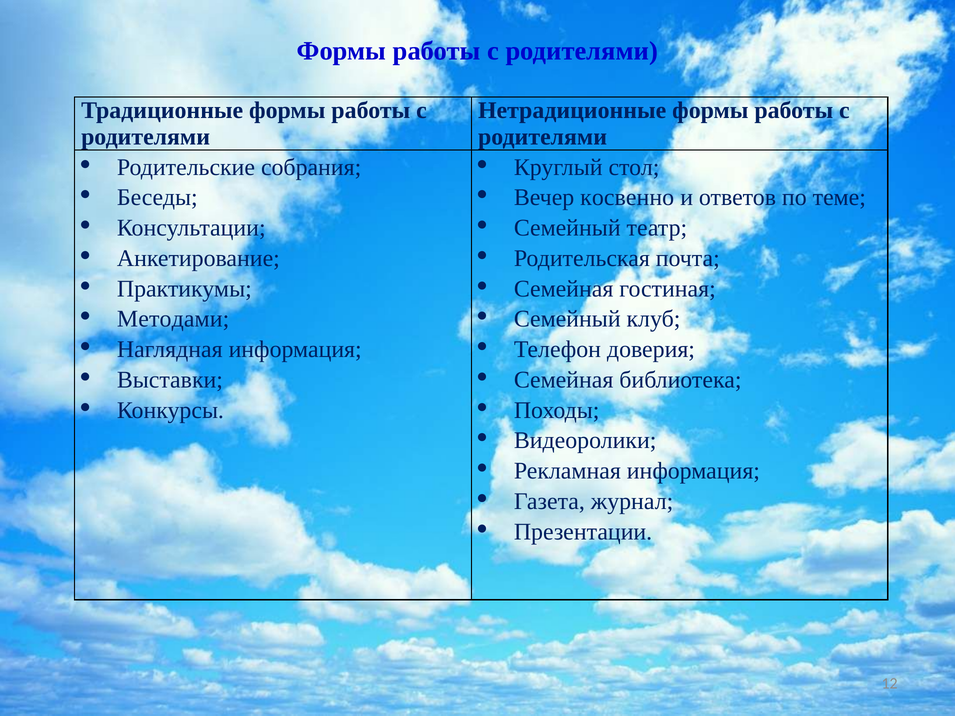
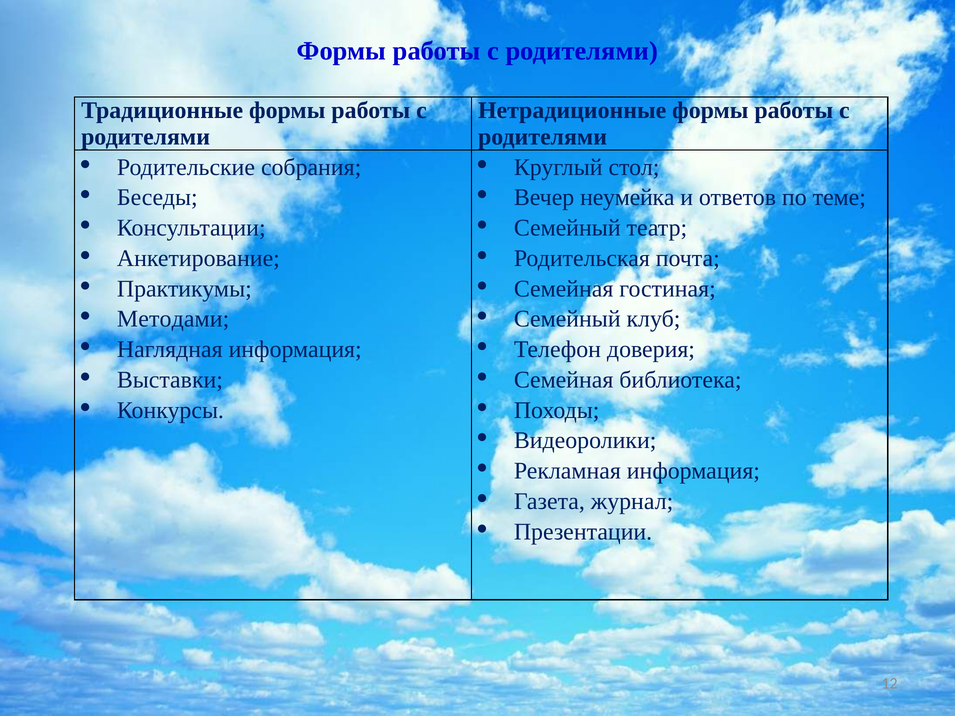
косвенно: косвенно -> неумейка
